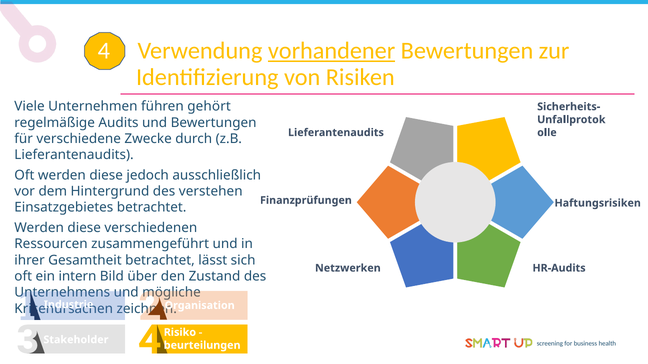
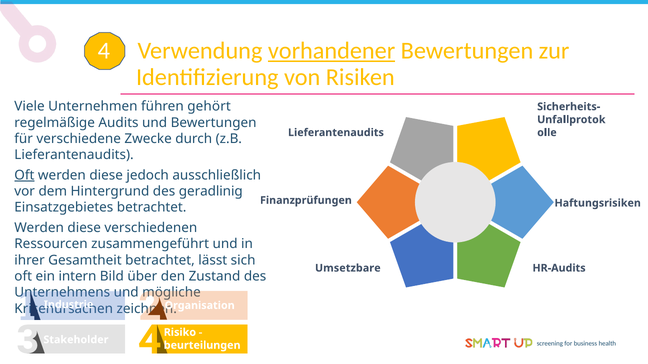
Oft at (24, 175) underline: none -> present
verstehen: verstehen -> geradlinig
Netzwerken: Netzwerken -> Umsetzbare
